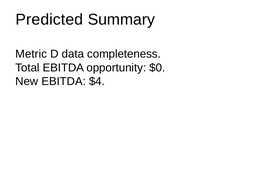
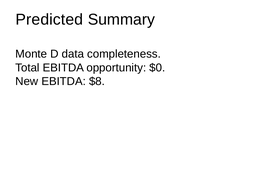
Metric: Metric -> Monte
$4: $4 -> $8
